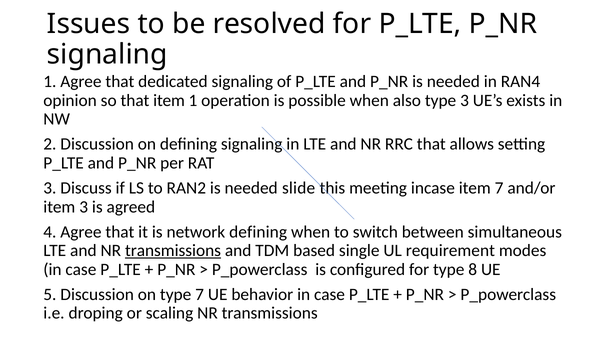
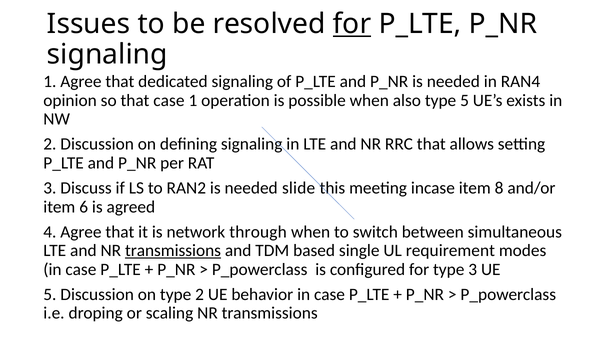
for at (352, 24) underline: none -> present
that item: item -> case
type 3: 3 -> 5
item 7: 7 -> 8
item 3: 3 -> 6
network defining: defining -> through
type 8: 8 -> 3
type 7: 7 -> 2
